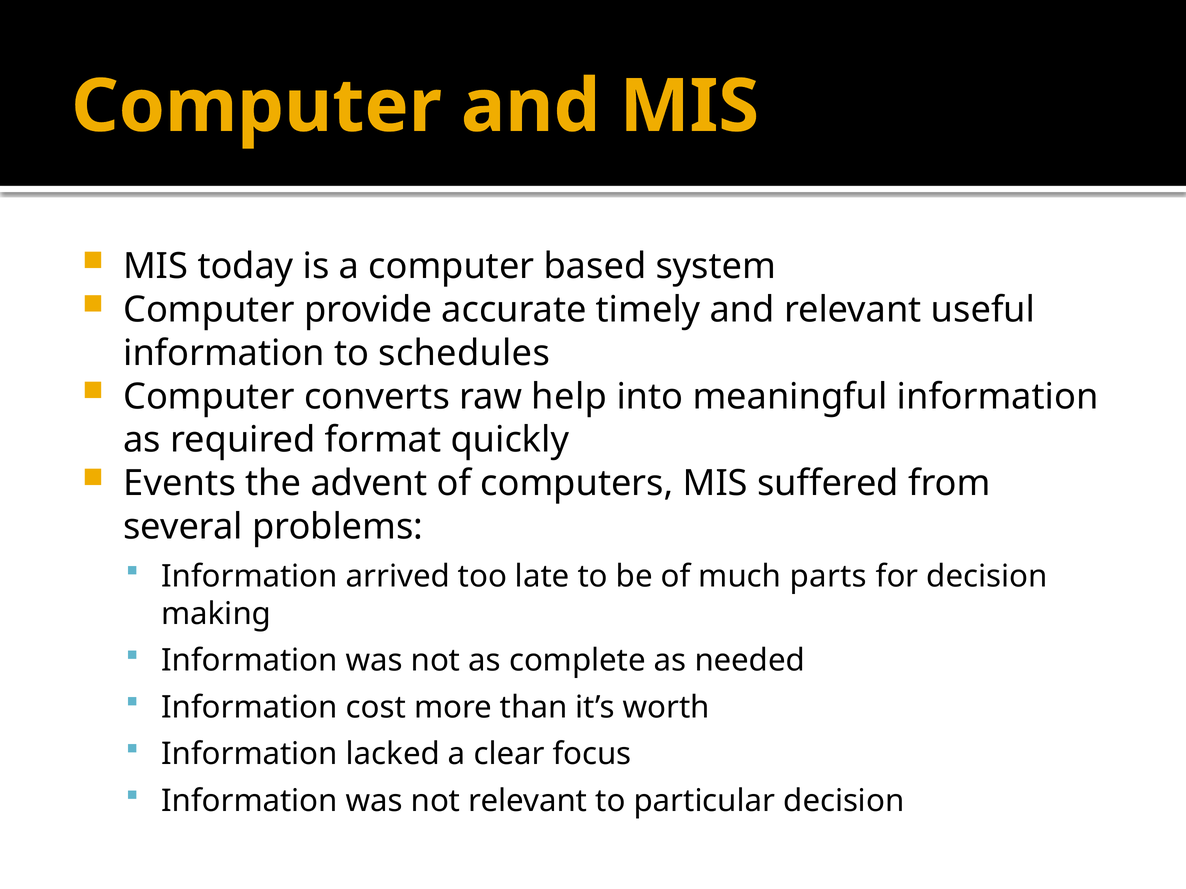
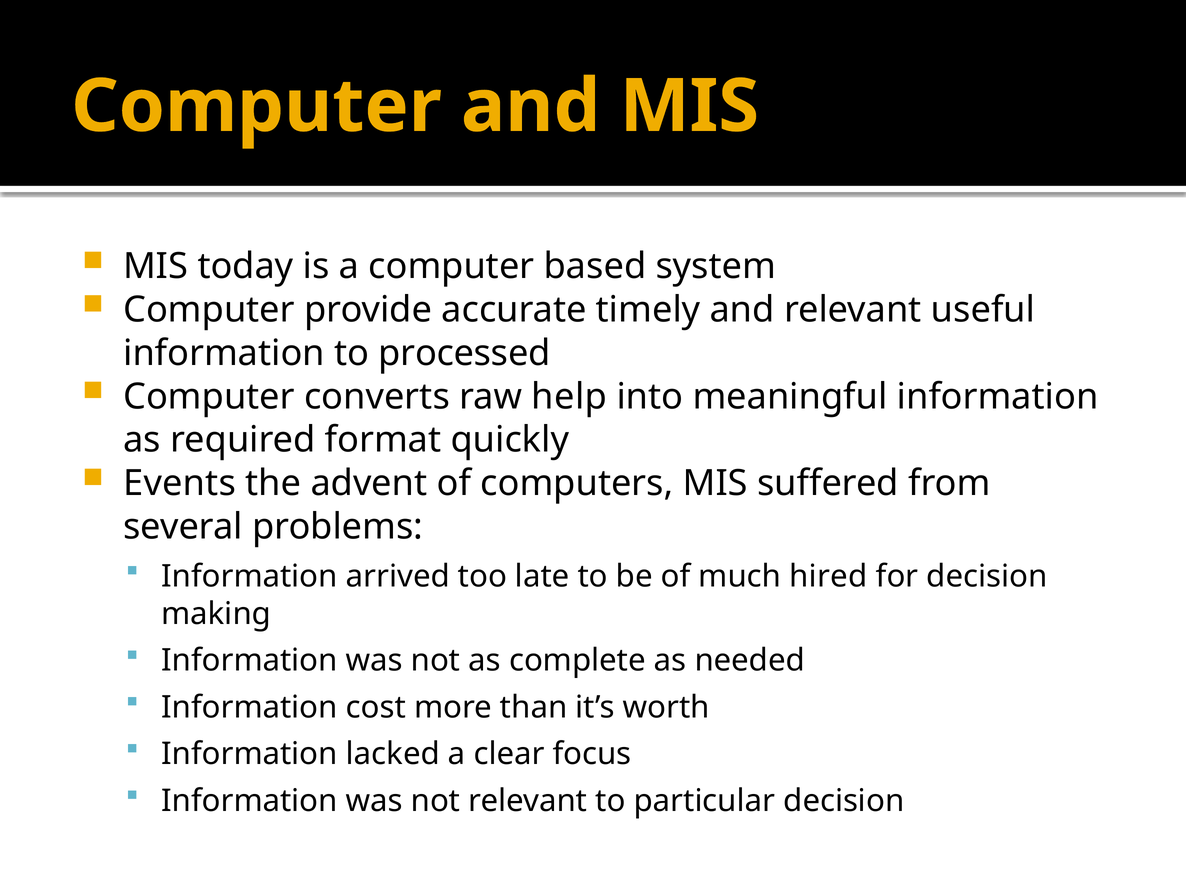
schedules: schedules -> processed
parts: parts -> hired
